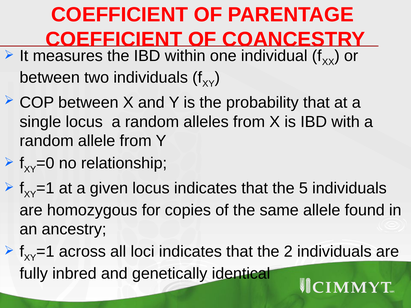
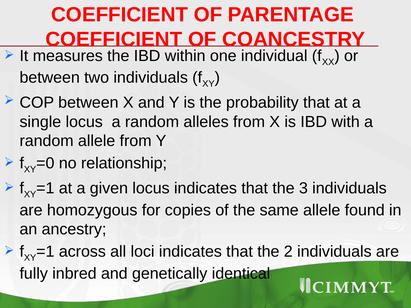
5: 5 -> 3
